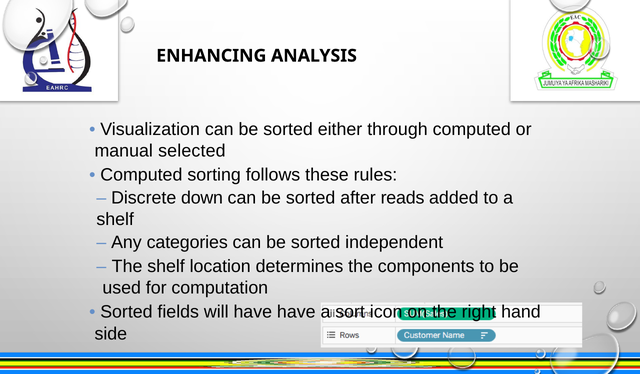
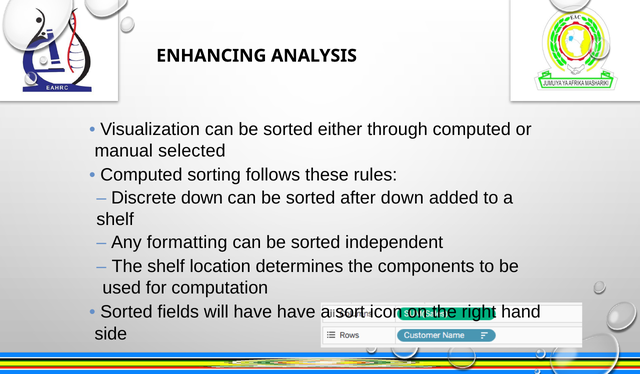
after reads: reads -> down
categories: categories -> formatting
